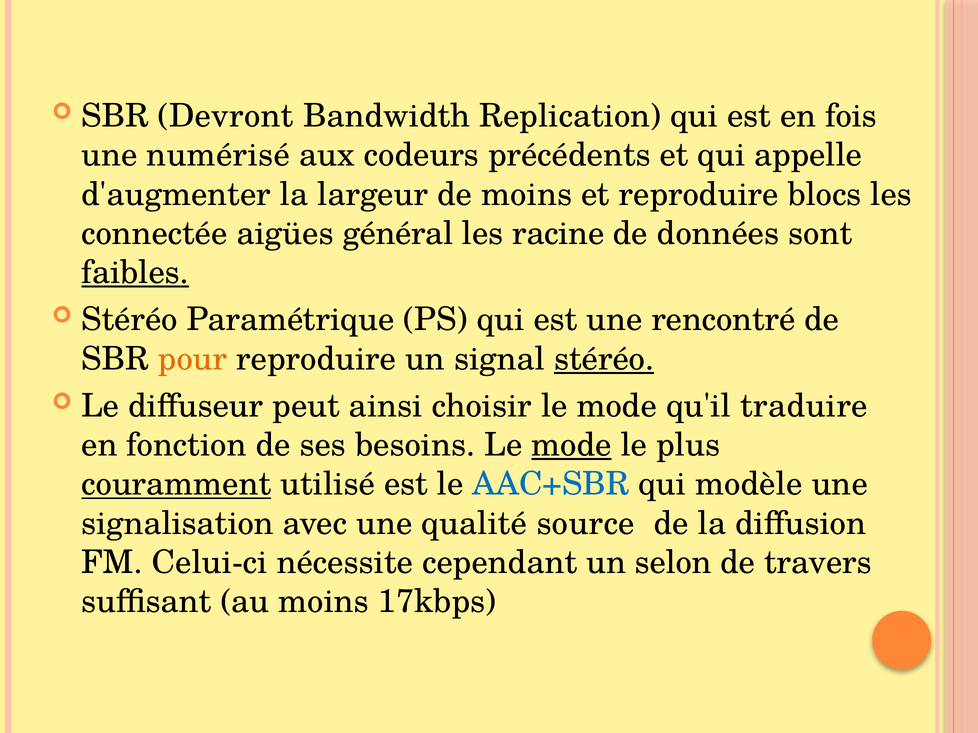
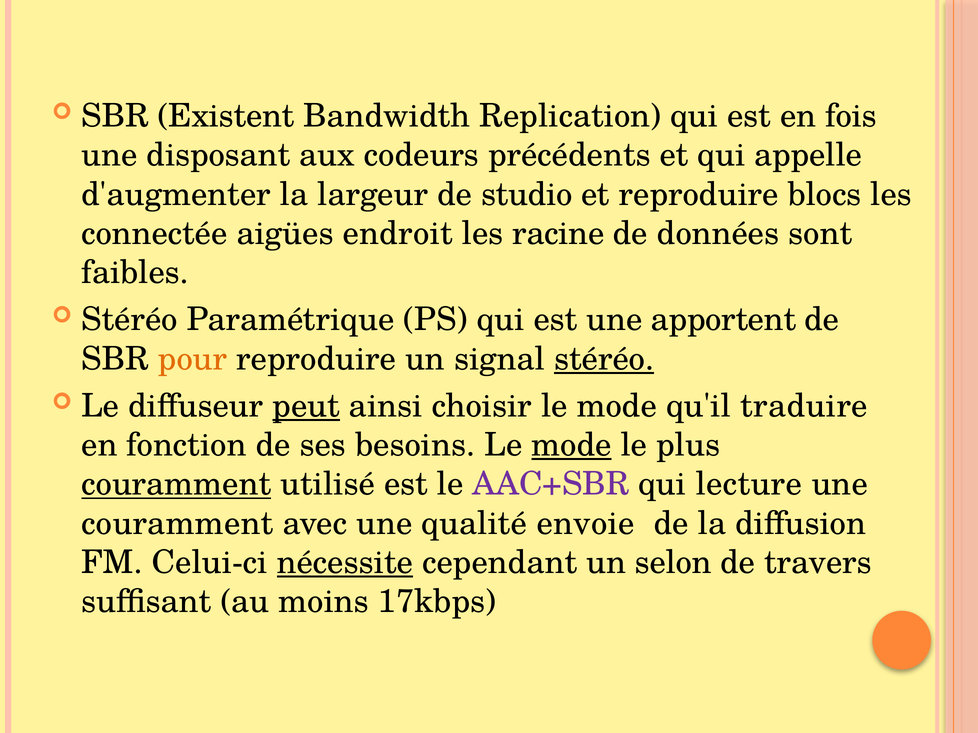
Devront: Devront -> Existent
numérisé: numérisé -> disposant
de moins: moins -> studio
général: général -> endroit
faibles underline: present -> none
rencontré: rencontré -> apportent
peut underline: none -> present
AAC+SBR colour: blue -> purple
modèle: modèle -> lecture
signalisation at (178, 524): signalisation -> couramment
source: source -> envoie
nécessite underline: none -> present
